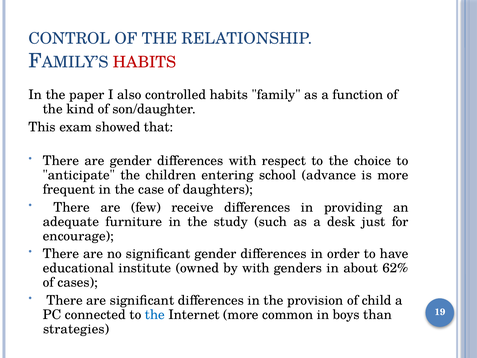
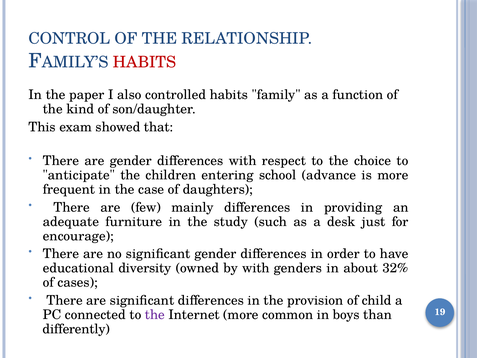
receive: receive -> mainly
institute: institute -> diversity
62%: 62% -> 32%
the at (155, 314) colour: blue -> purple
strategies: strategies -> differently
